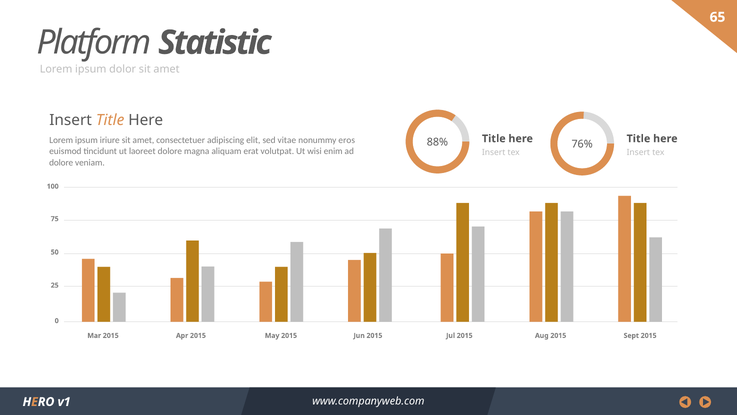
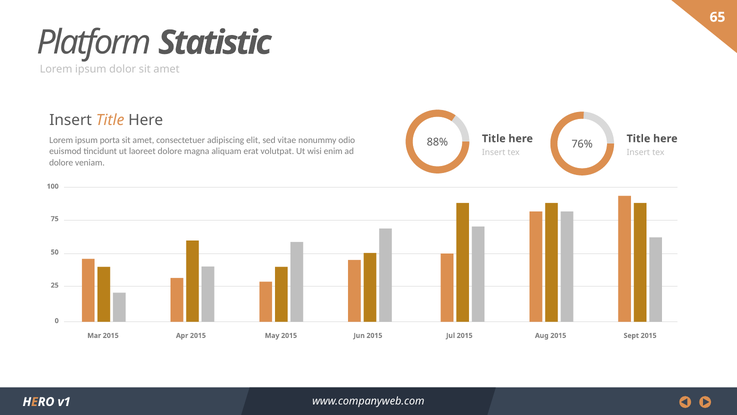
iriure: iriure -> porta
eros: eros -> odio
